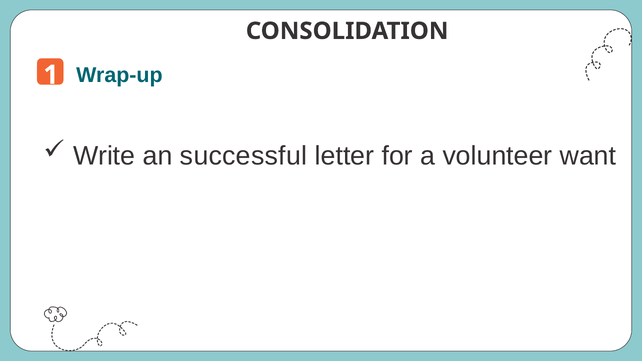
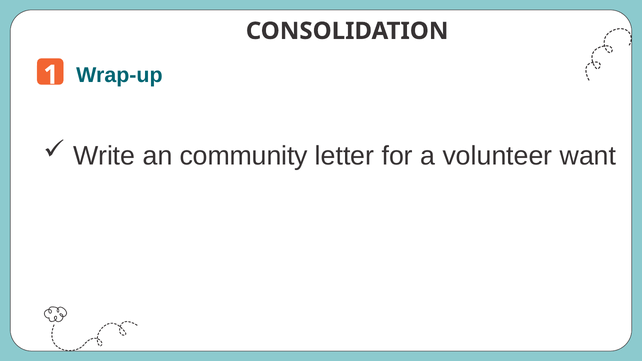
successful: successful -> community
